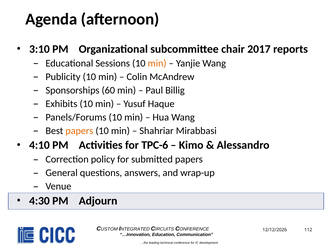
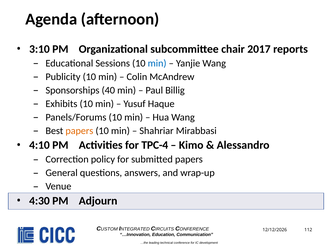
min at (157, 63) colour: orange -> blue
60: 60 -> 40
TPC-6: TPC-6 -> TPC-4
